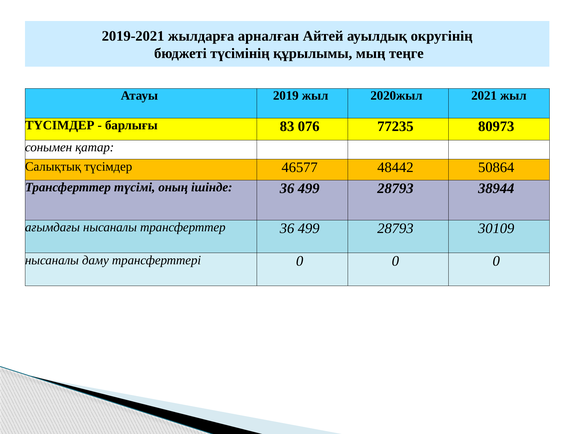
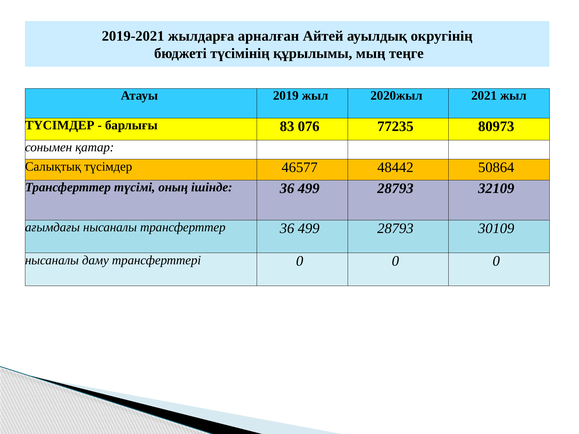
38944: 38944 -> 32109
